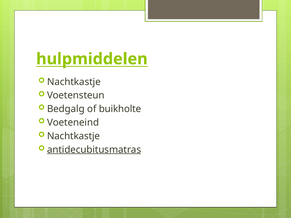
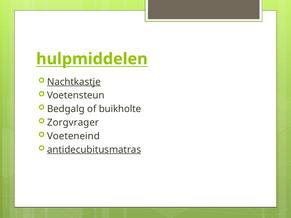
Nachtkastje at (74, 82) underline: none -> present
Voeteneind: Voeteneind -> Zorgvrager
Nachtkastje at (74, 136): Nachtkastje -> Voeteneind
